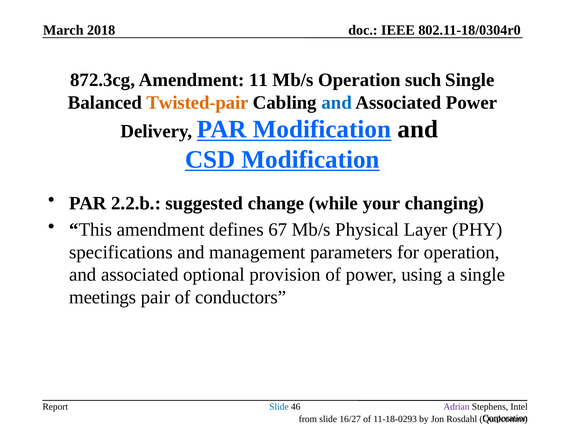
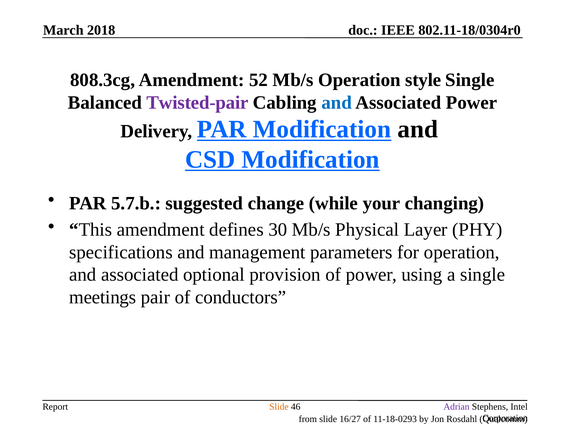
872.3cg: 872.3cg -> 808.3cg
11: 11 -> 52
such: such -> style
Twisted-pair colour: orange -> purple
2.2.b: 2.2.b -> 5.7.b
67: 67 -> 30
Slide at (279, 406) colour: blue -> orange
